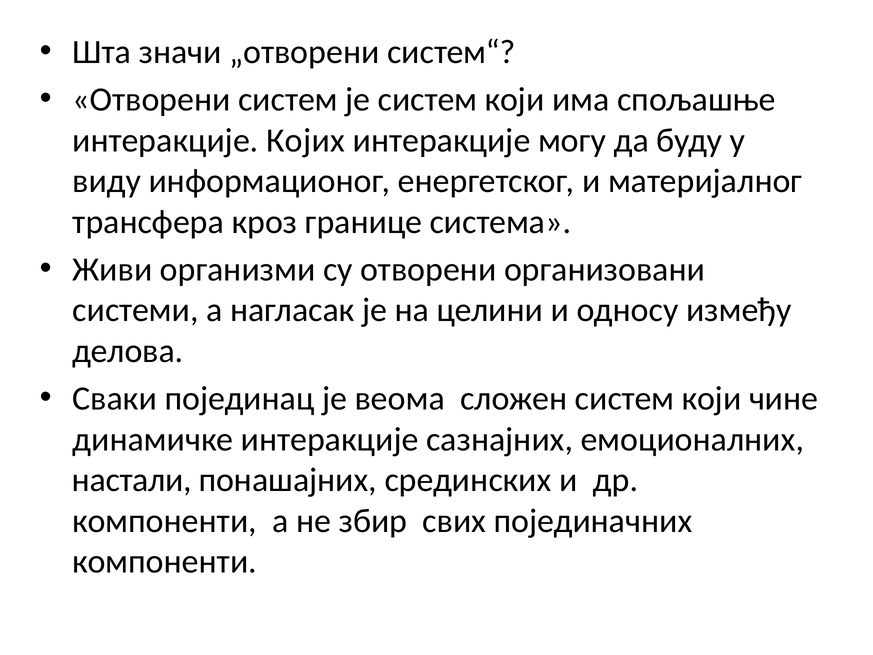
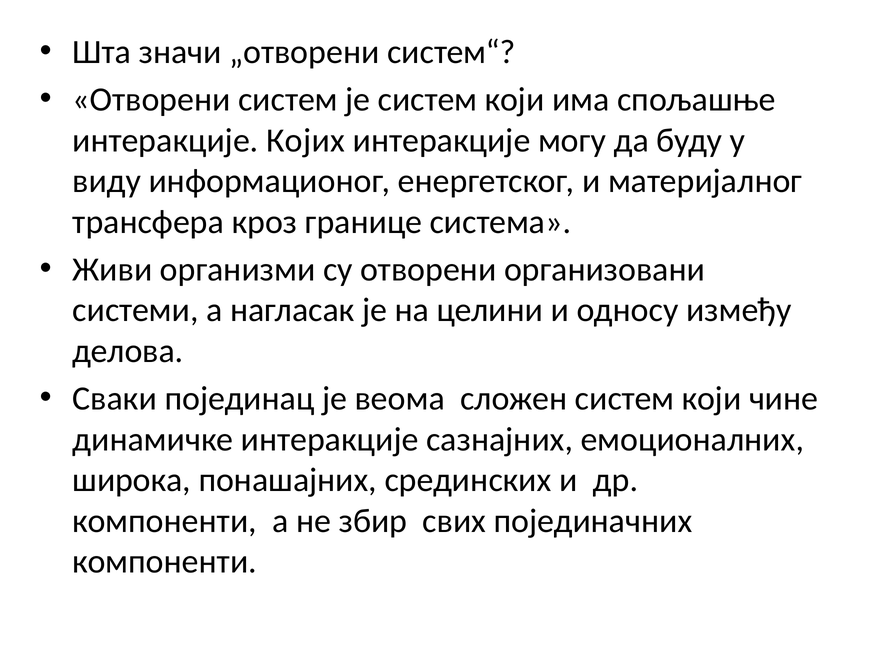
настали: настали -> широка
